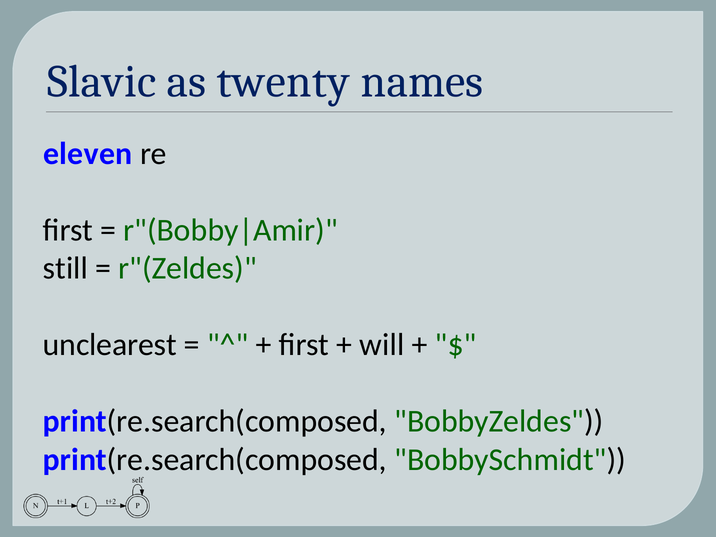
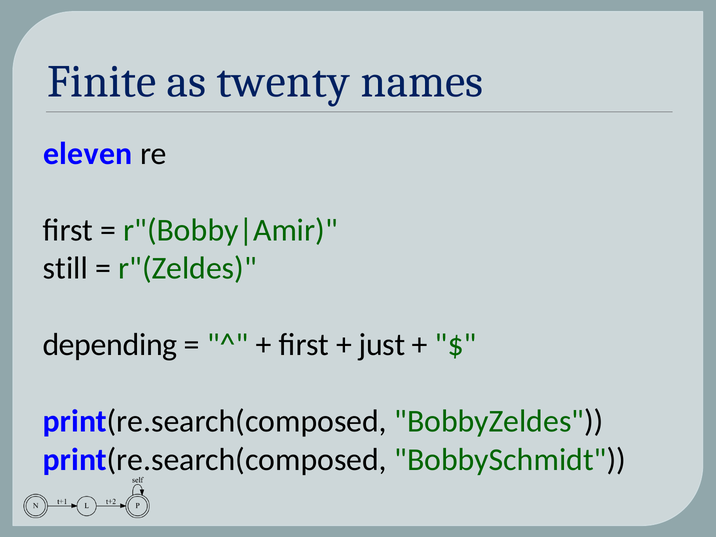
Slavic: Slavic -> Finite
unclearest: unclearest -> depending
will: will -> just
